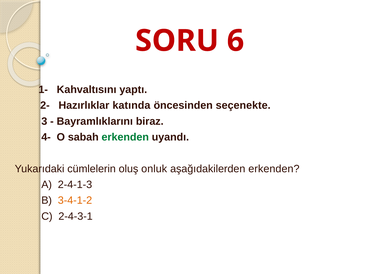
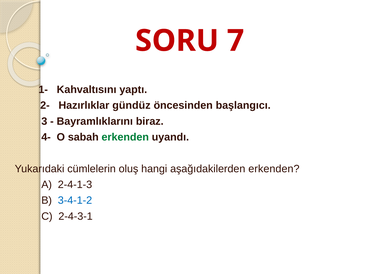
6: 6 -> 7
katında: katında -> gündüz
seçenekte: seçenekte -> başlangıcı
onluk: onluk -> hangi
3-4-1-2 colour: orange -> blue
